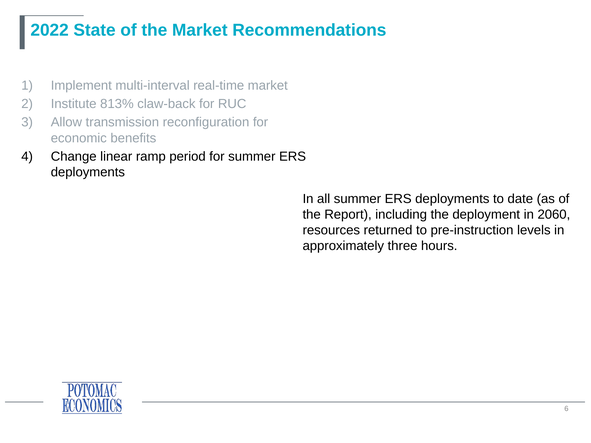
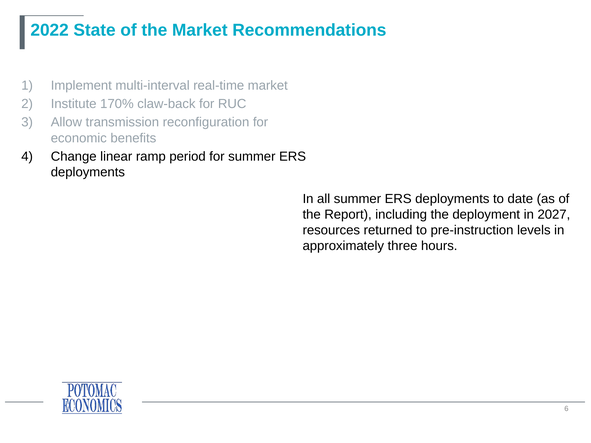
813%: 813% -> 170%
2060: 2060 -> 2027
